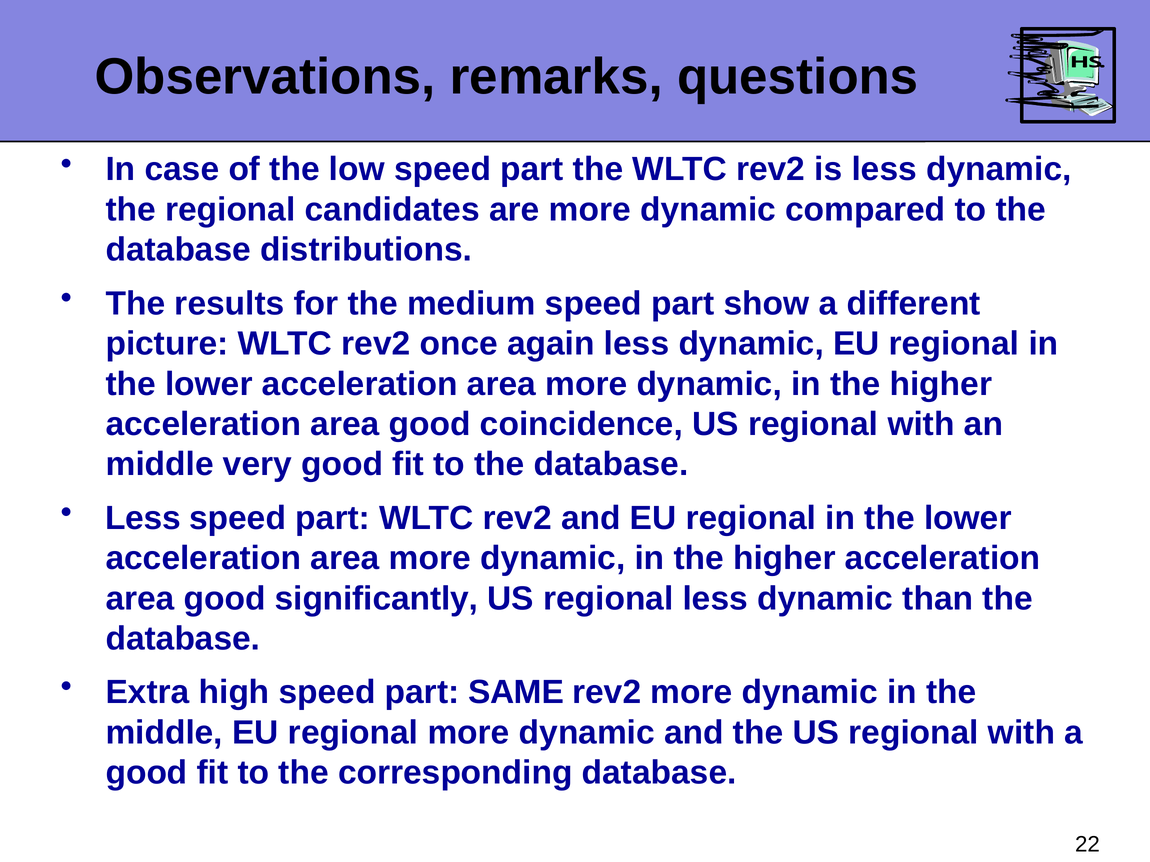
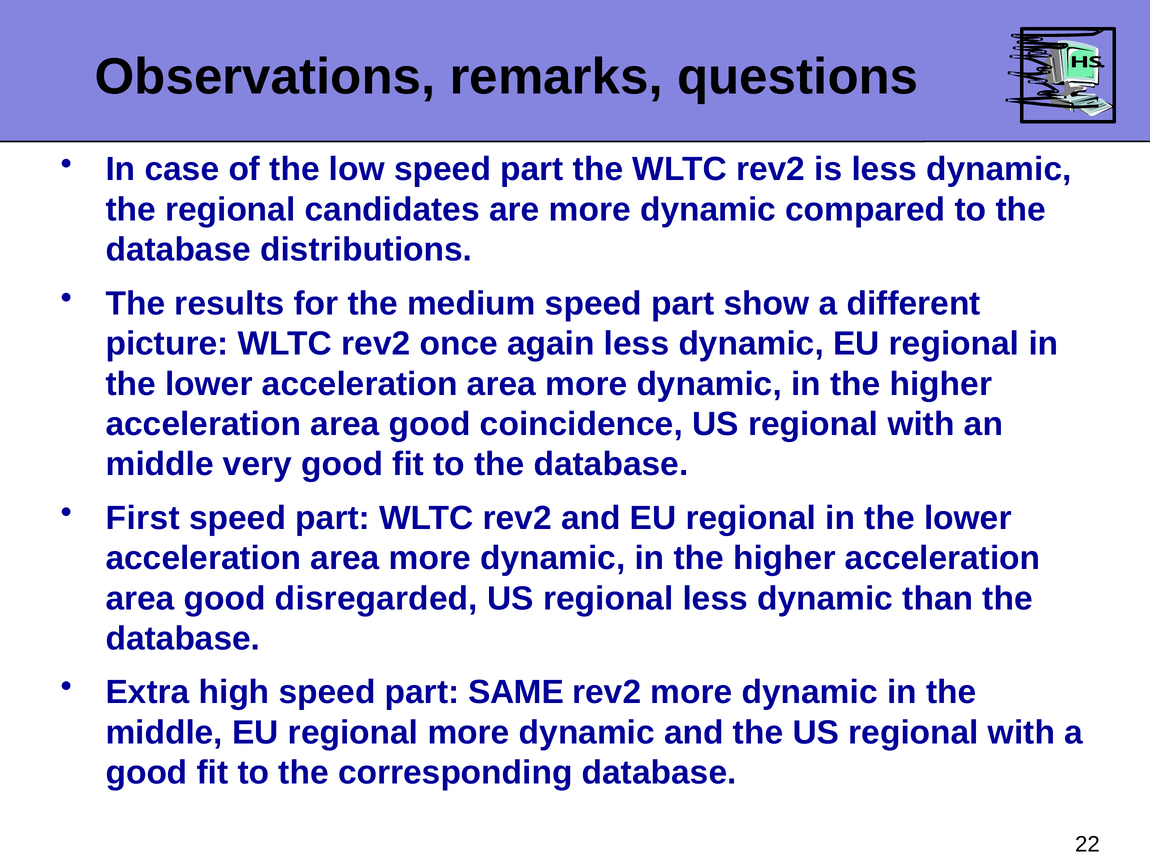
Less at (143, 518): Less -> First
significantly: significantly -> disregarded
